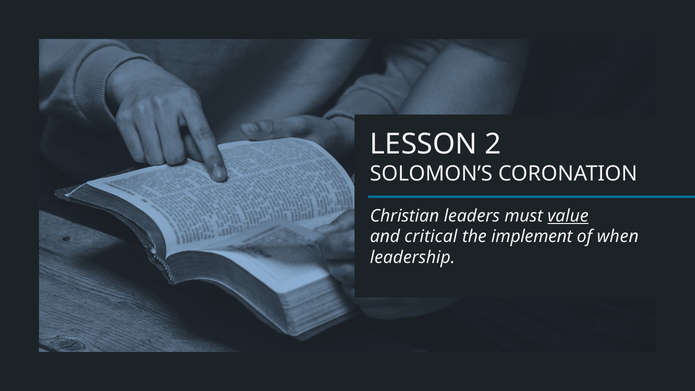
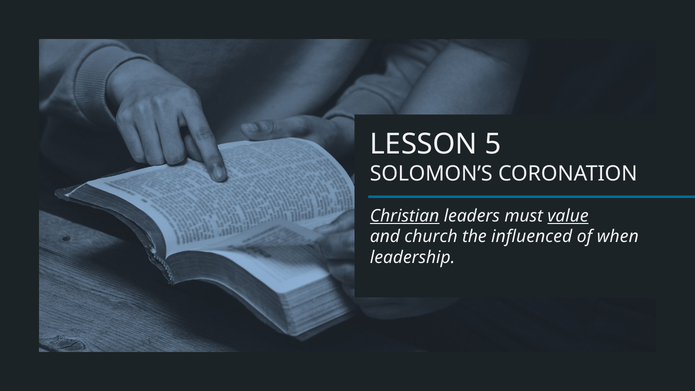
2: 2 -> 5
Christian underline: none -> present
critical: critical -> church
implement: implement -> influenced
